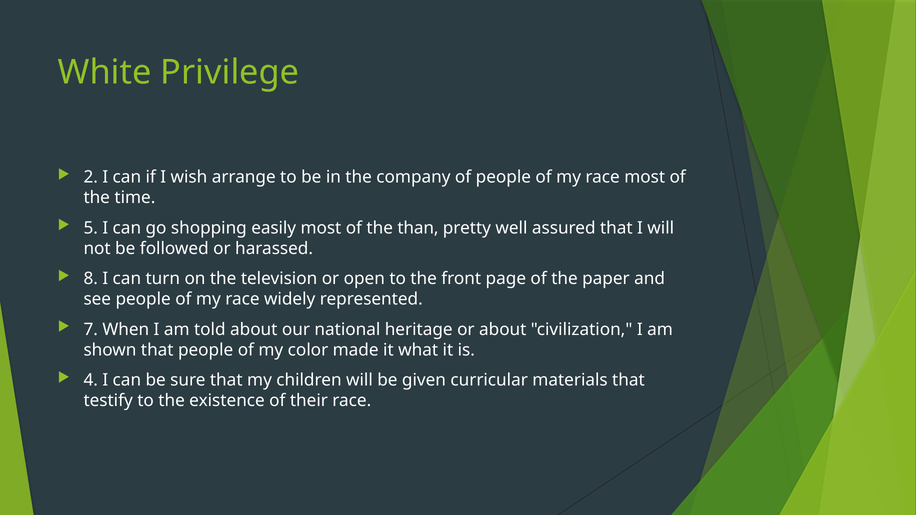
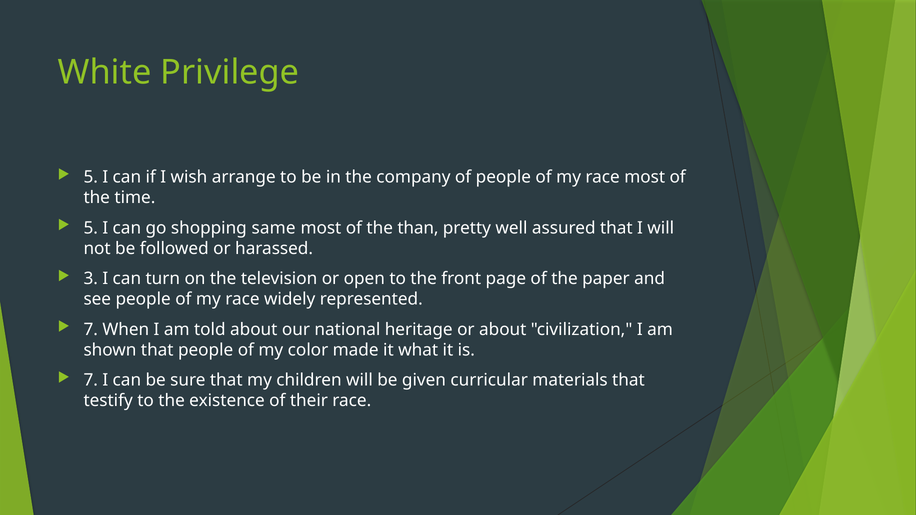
2 at (91, 177): 2 -> 5
easily: easily -> same
8: 8 -> 3
4 at (91, 380): 4 -> 7
